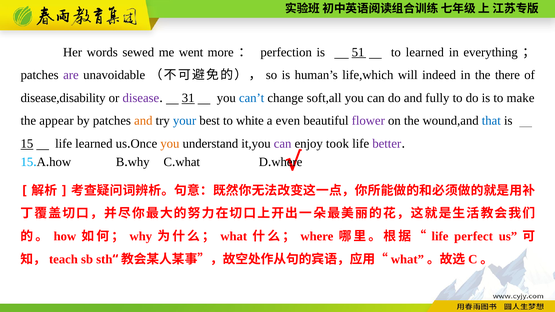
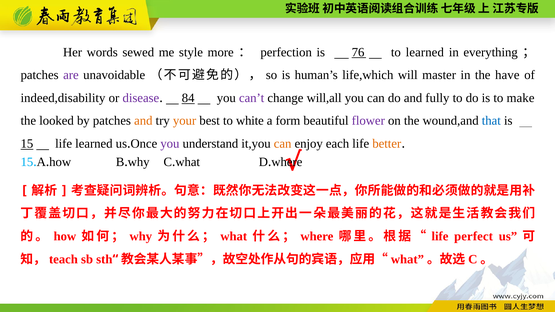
went: went -> style
51: 51 -> 76
indeed: indeed -> master
there: there -> have
disease,disability: disease,disability -> indeed,disability
31: 31 -> 84
can’t colour: blue -> purple
soft,all: soft,all -> will,all
appear: appear -> looked
your colour: blue -> orange
even: even -> form
you at (170, 144) colour: orange -> purple
can at (283, 144) colour: purple -> orange
took: took -> each
better colour: purple -> orange
